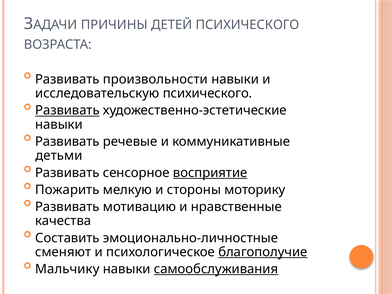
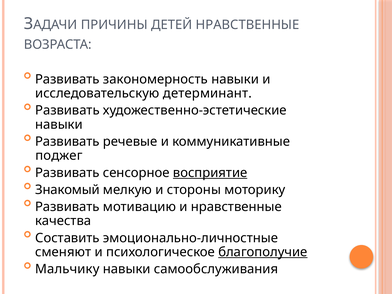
ДЕТЕЙ ПСИХИЧЕСКОГО: ПСИХИЧЕСКОГО -> НРАВСТВЕННЫЕ
произвольности: произвольности -> закономерность
исследовательскую психического: психического -> детерминант
Развивать at (67, 110) underline: present -> none
детьми: детьми -> поджег
Пожарить: Пожарить -> Знакомый
самообслуживания underline: present -> none
